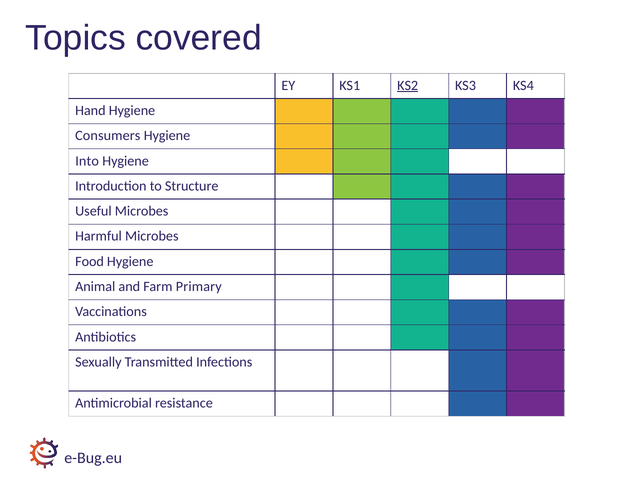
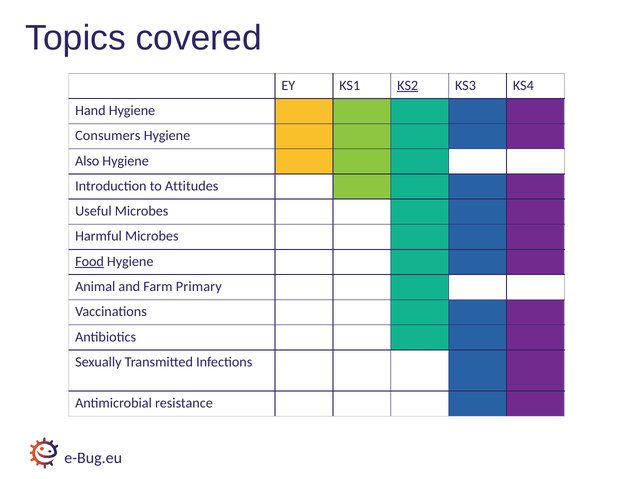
Into: Into -> Also
Structure: Structure -> Attitudes
Food underline: none -> present
